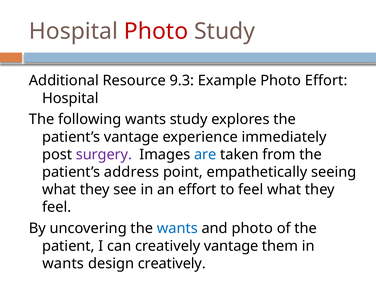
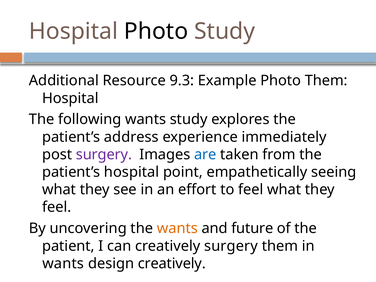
Photo at (156, 31) colour: red -> black
Photo Effort: Effort -> Them
patient’s vantage: vantage -> address
patient’s address: address -> hospital
wants at (177, 228) colour: blue -> orange
and photo: photo -> future
creatively vantage: vantage -> surgery
